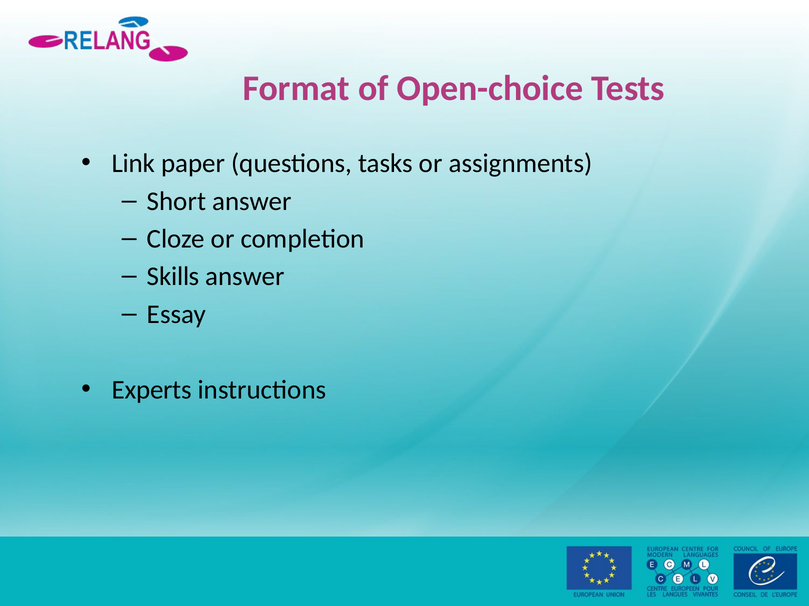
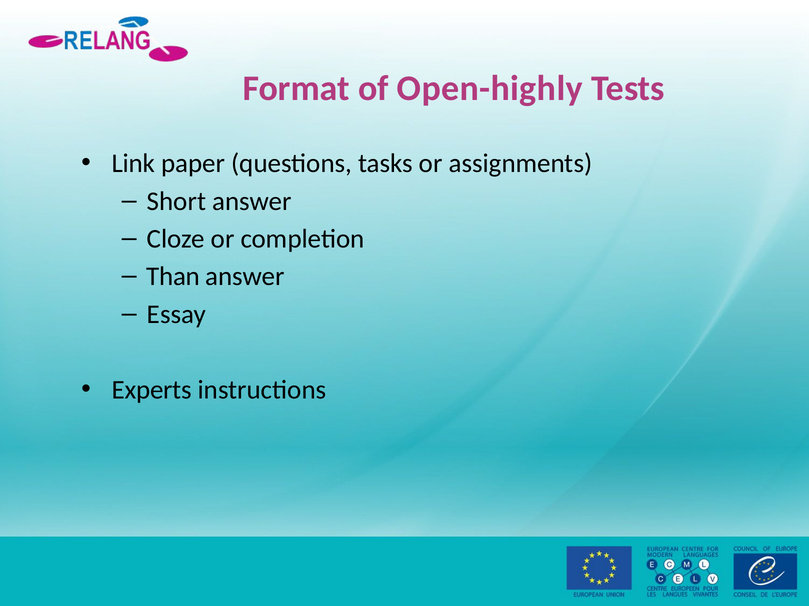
Open-choice: Open-choice -> Open-highly
Skills: Skills -> Than
